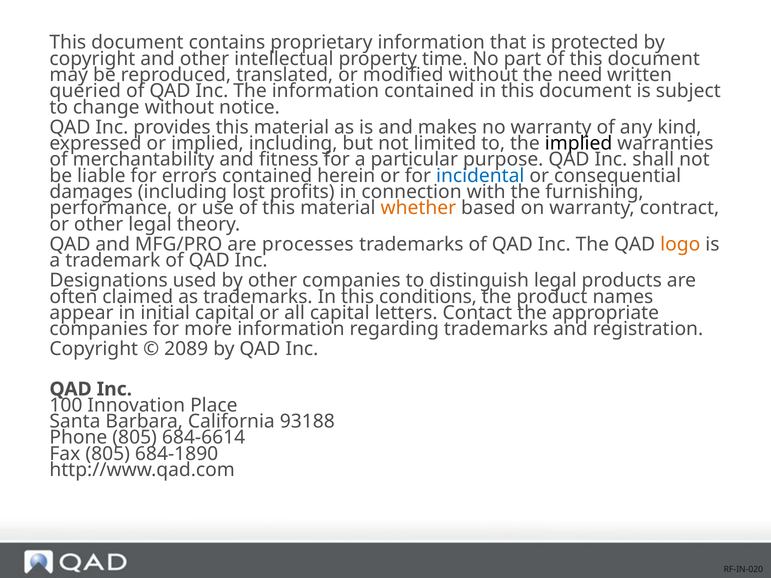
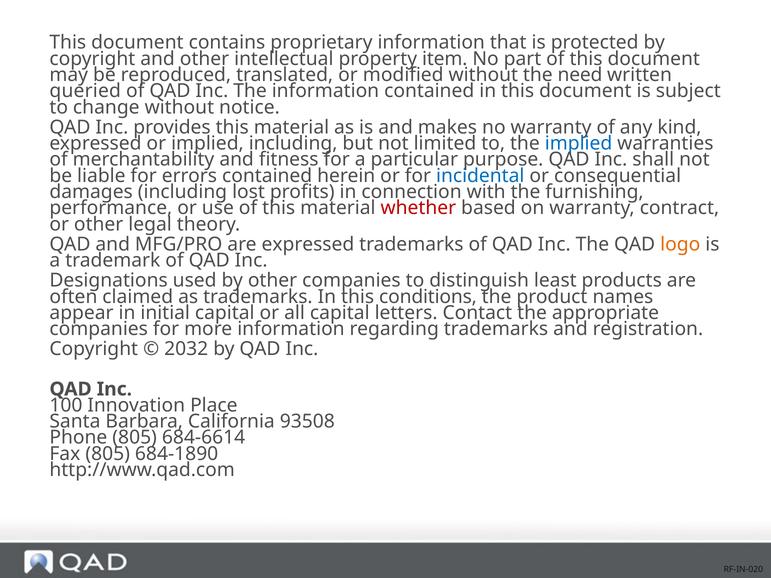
time: time -> item
implied at (579, 143) colour: black -> blue
whether colour: orange -> red
are processes: processes -> expressed
distinguish legal: legal -> least
2089: 2089 -> 2032
93188: 93188 -> 93508
